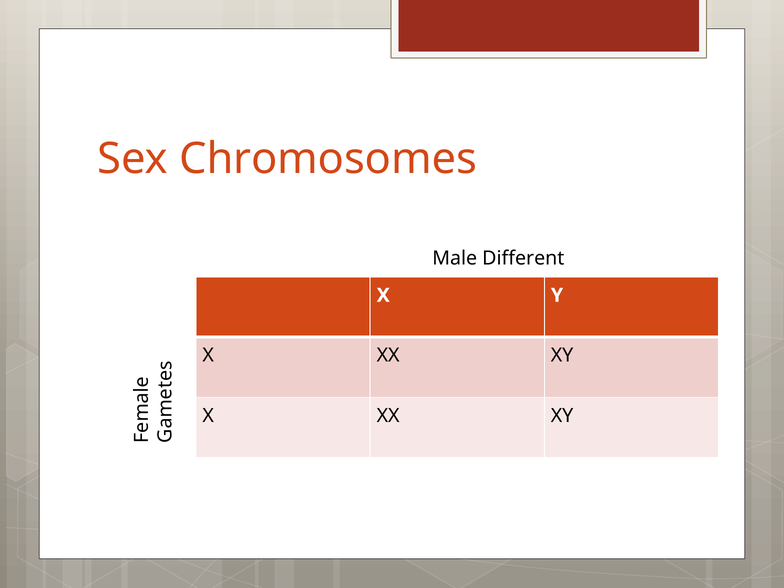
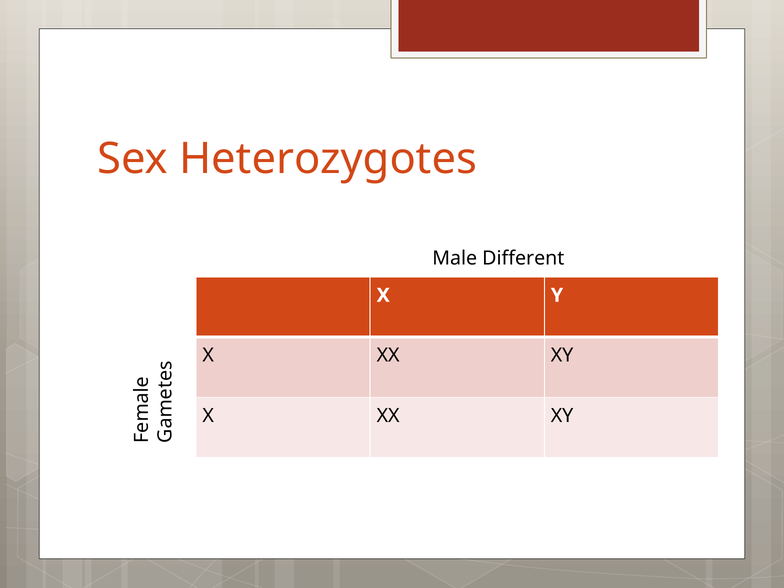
Chromosomes: Chromosomes -> Heterozygotes
